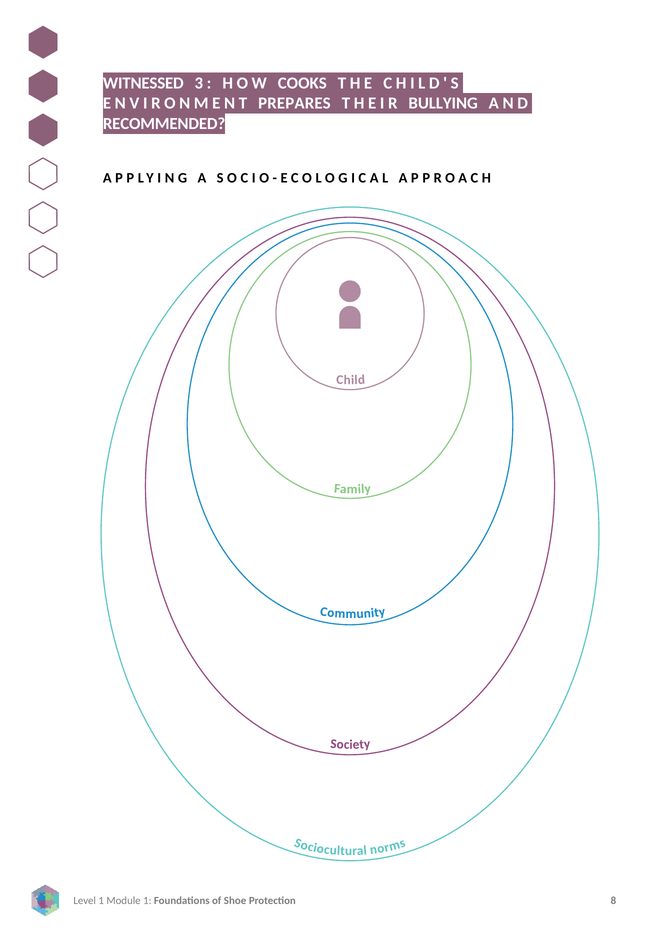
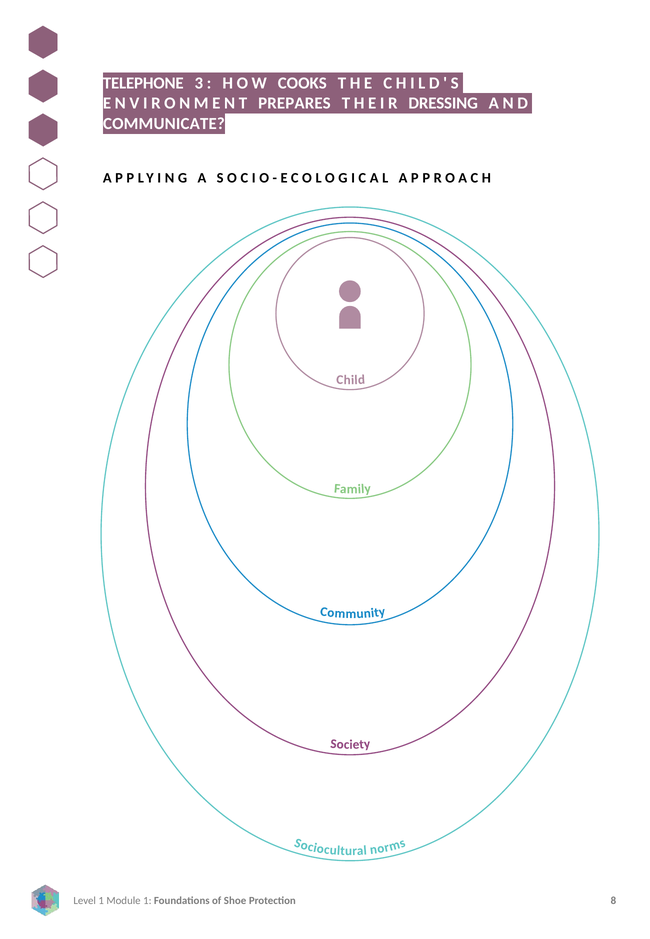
WITNESSED: WITNESSED -> TELEPHONE
BULLYING: BULLYING -> DRESSING
RECOMMENDED: RECOMMENDED -> COMMUNICATE
